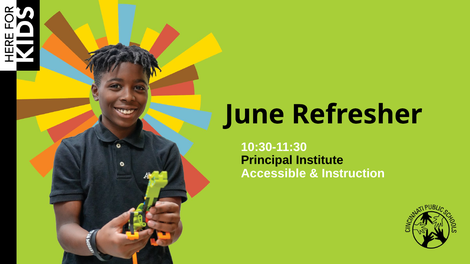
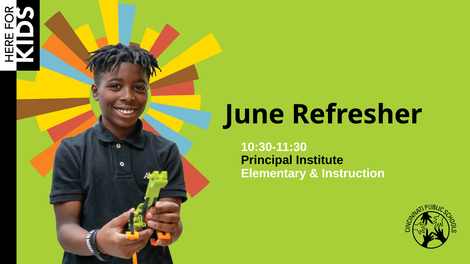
Accessible: Accessible -> Elementary
